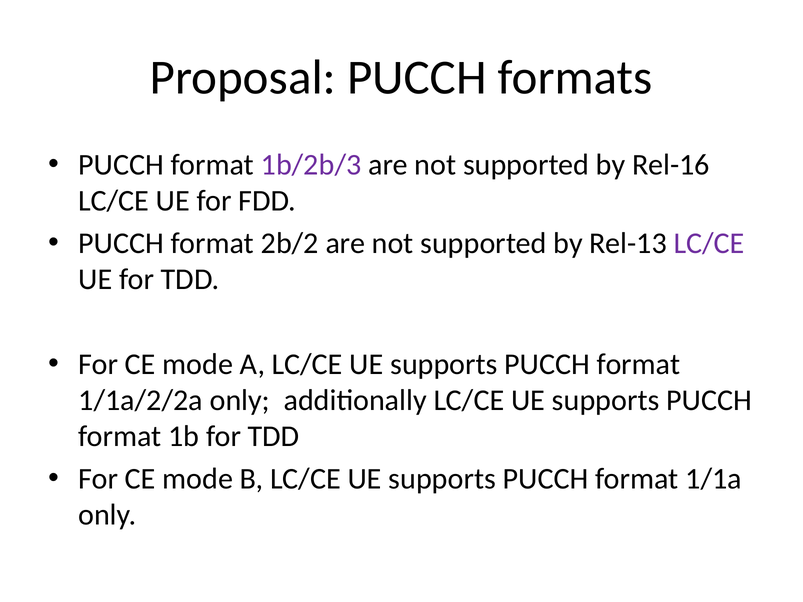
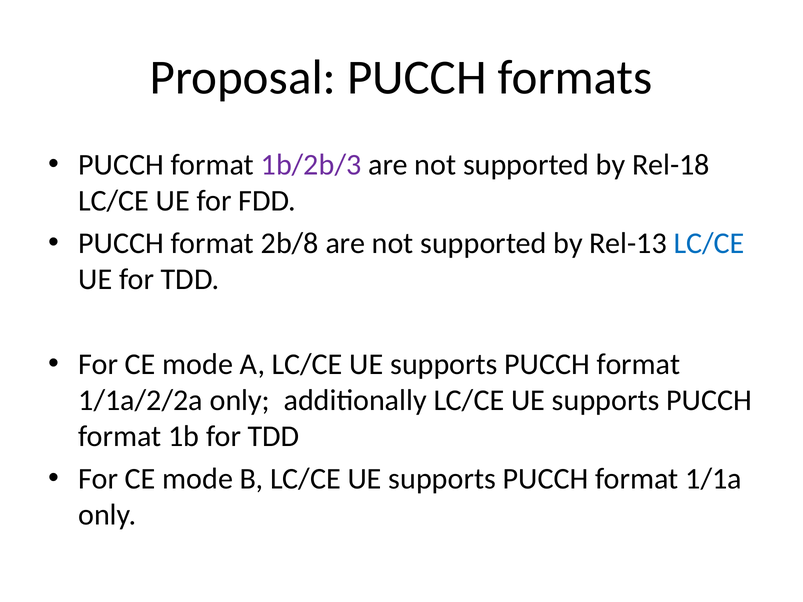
Rel-16: Rel-16 -> Rel-18
2b/2: 2b/2 -> 2b/8
LC/CE at (709, 243) colour: purple -> blue
